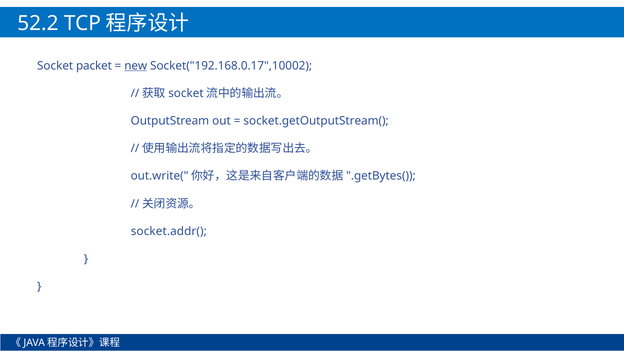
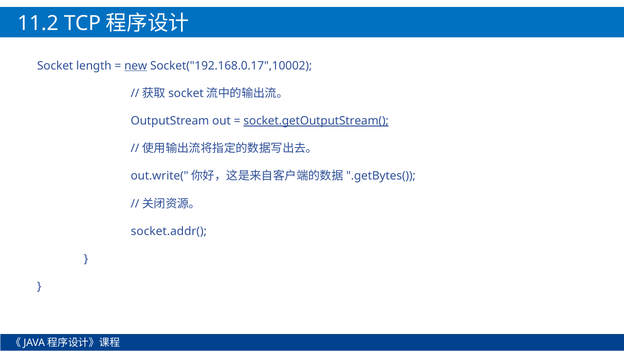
52.2: 52.2 -> 11.2
packet: packet -> length
socket.getOutputStream( underline: none -> present
